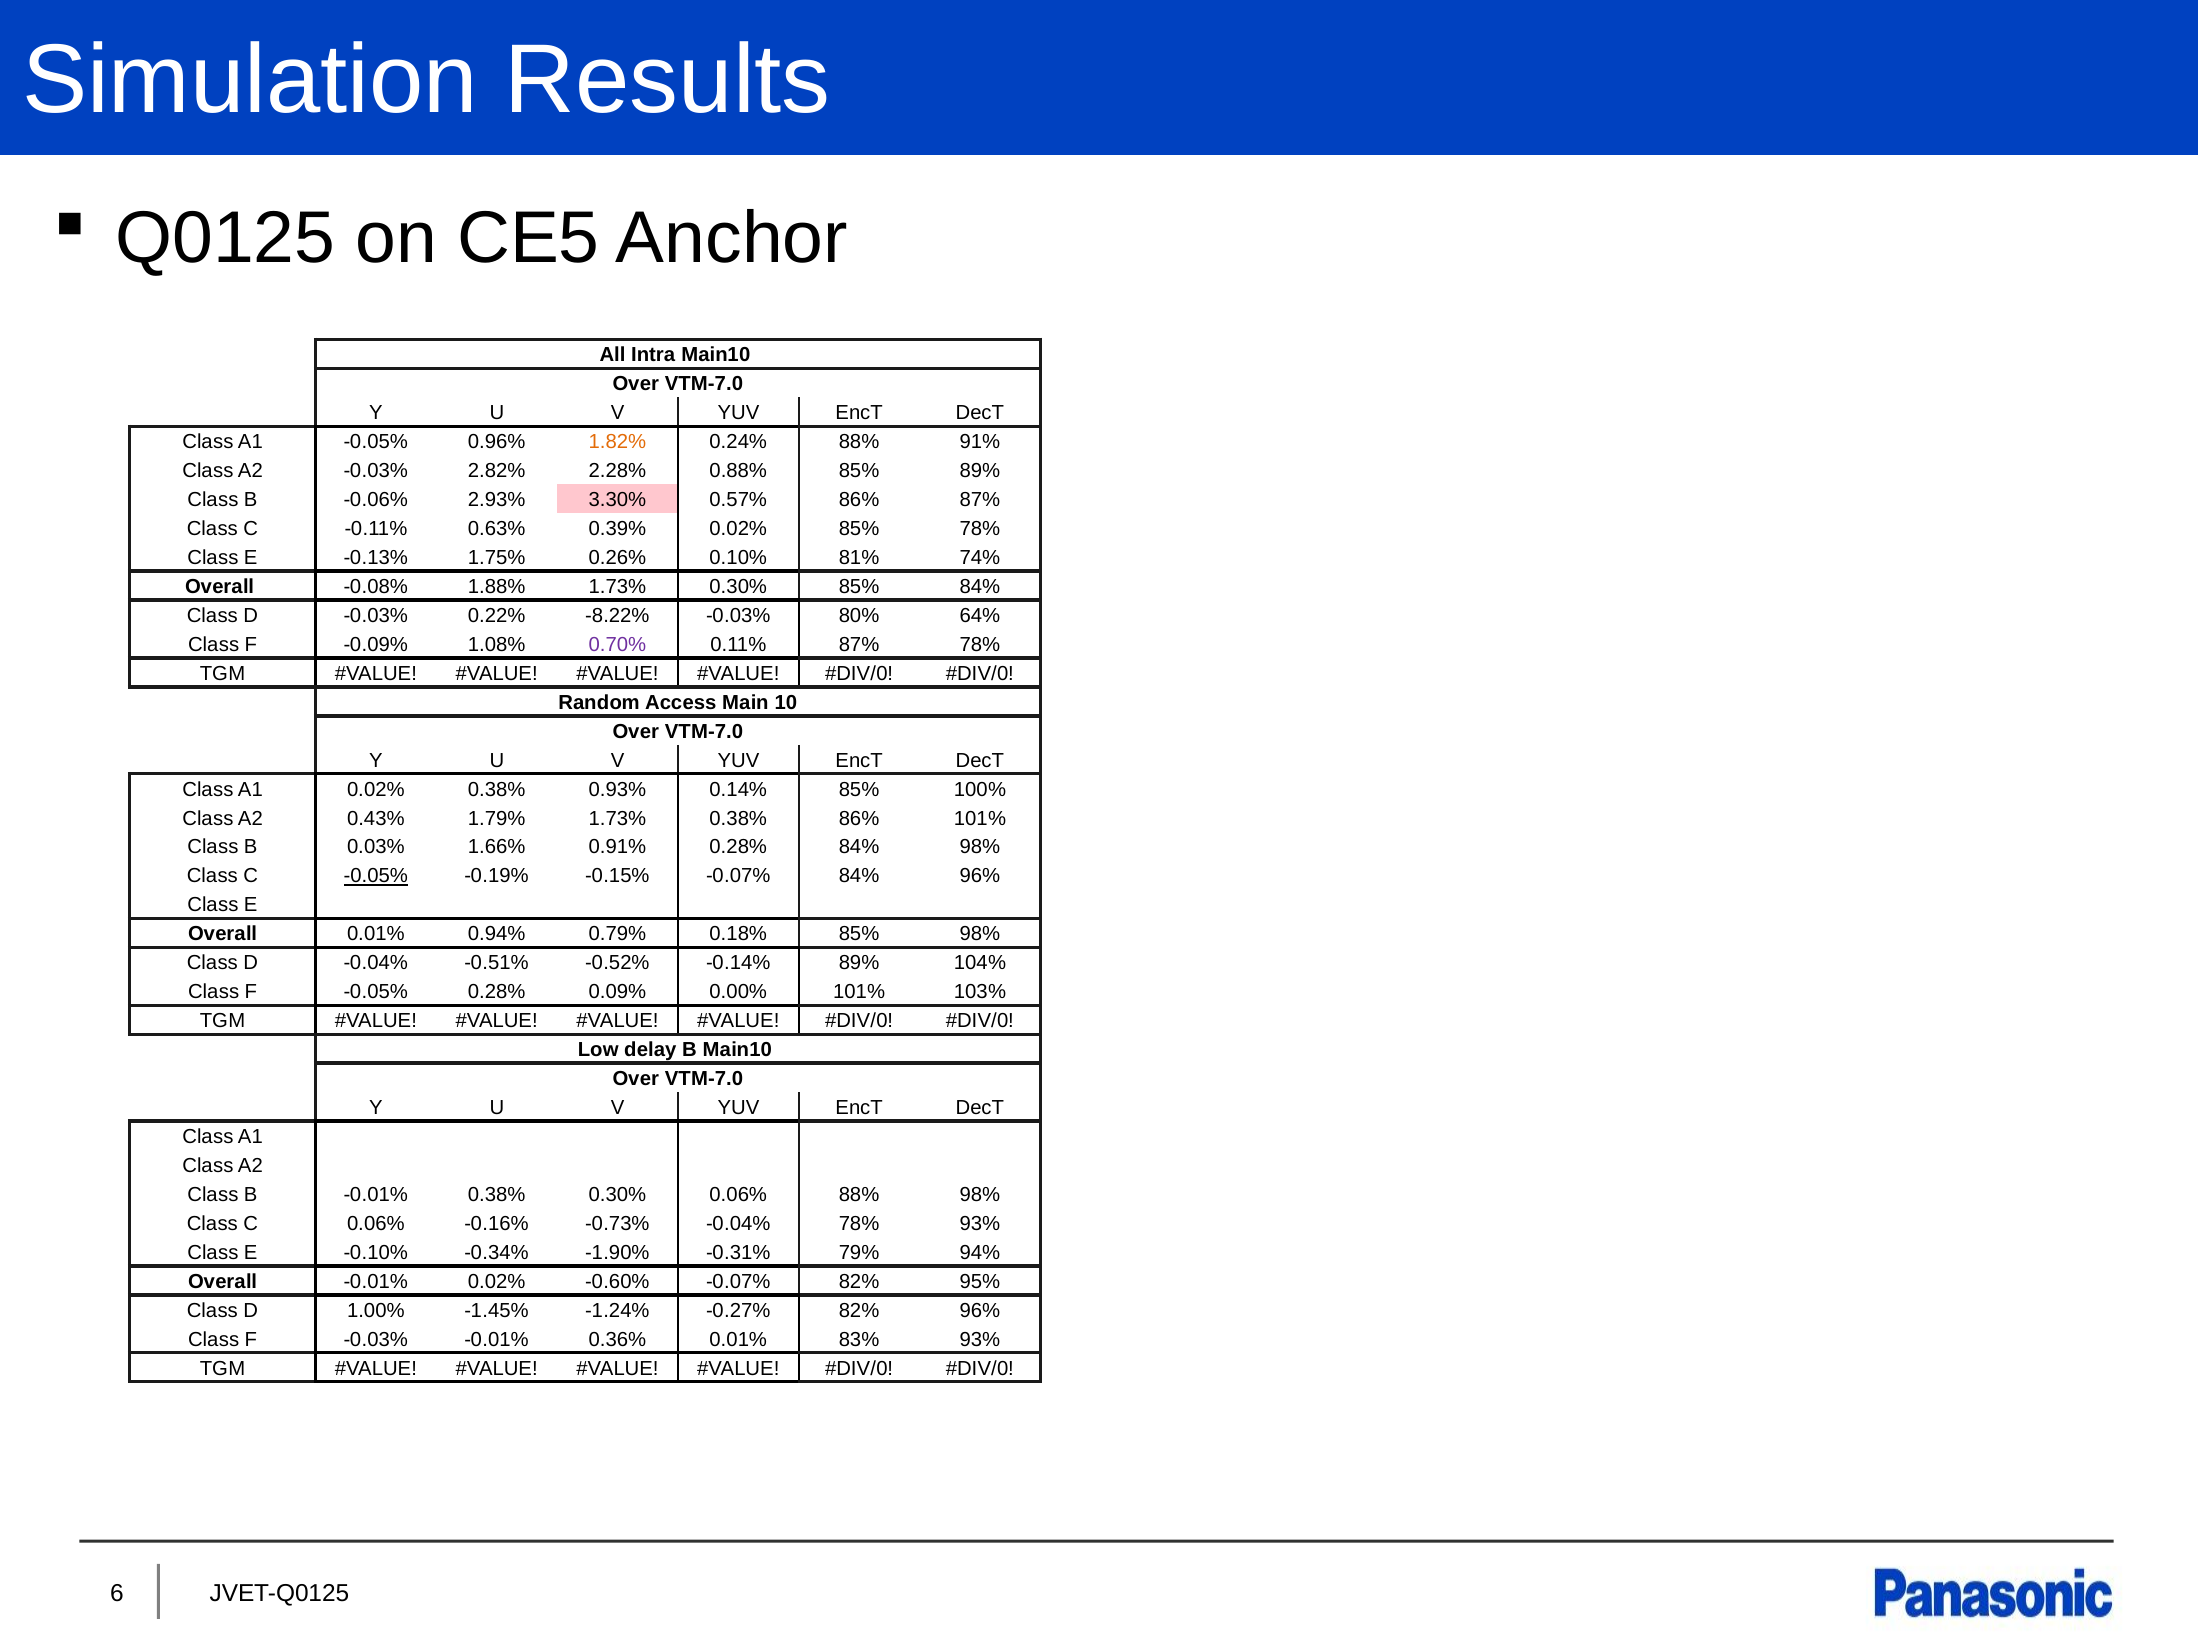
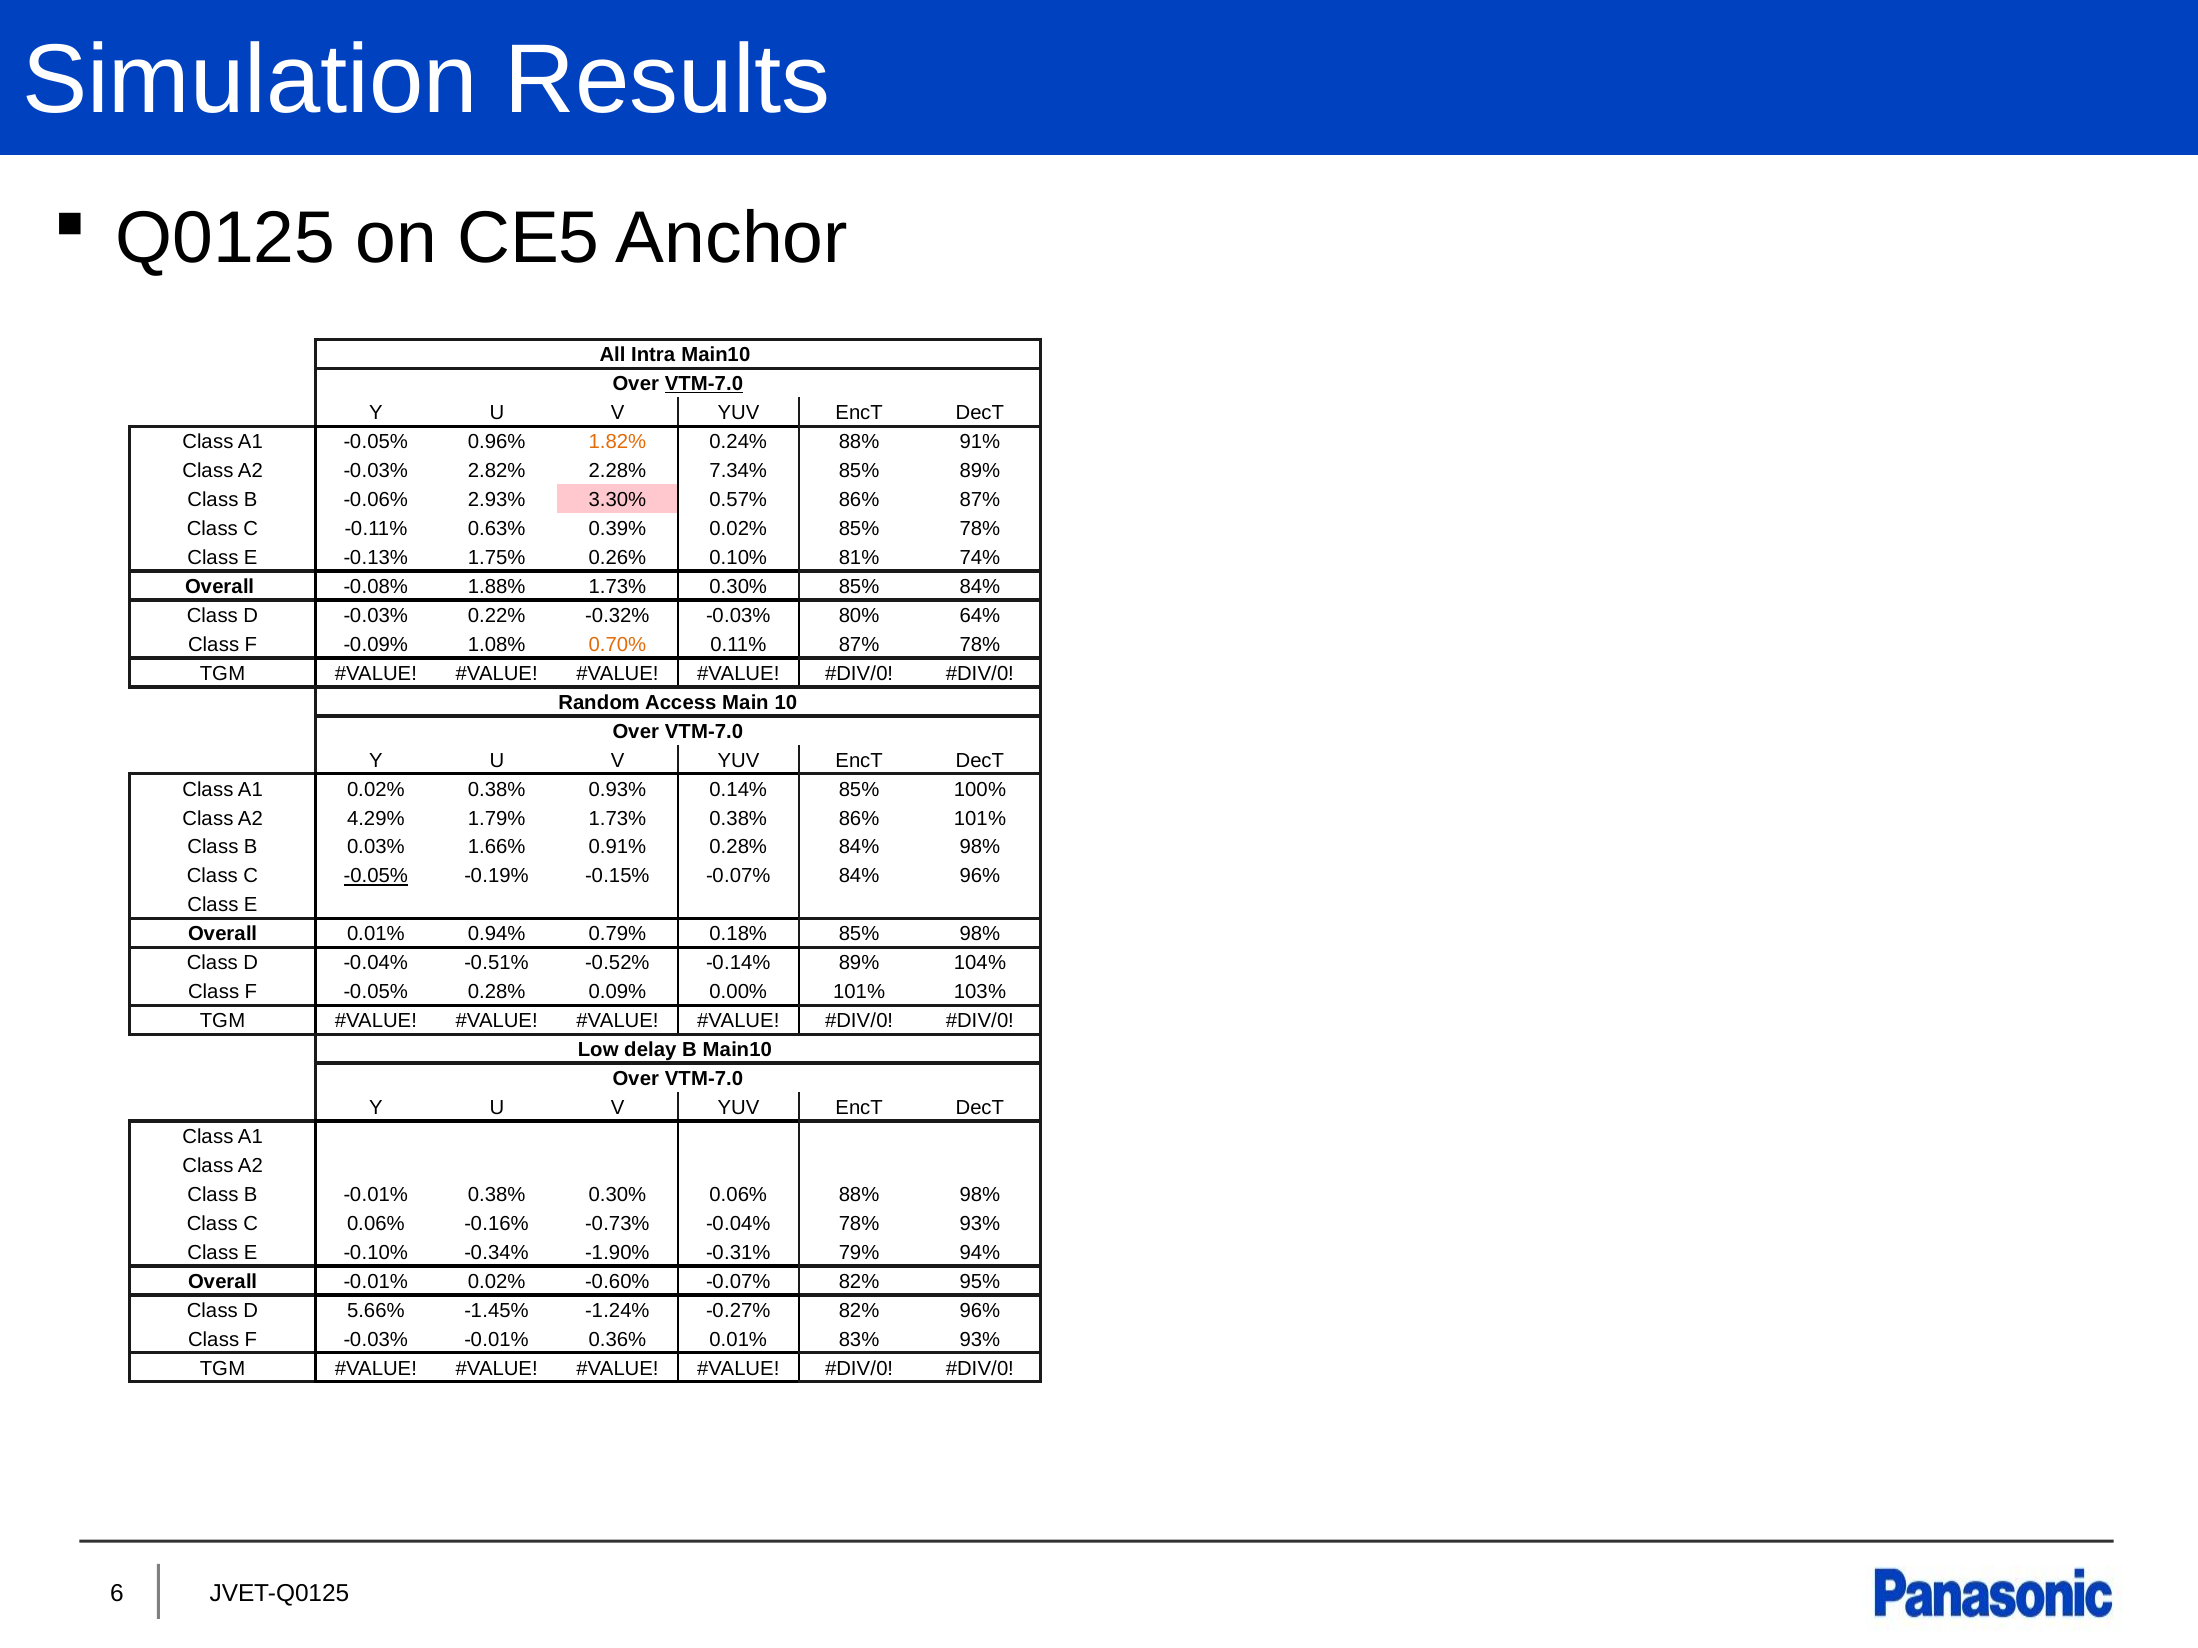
VTM-7.0 at (704, 384) underline: none -> present
0.88%: 0.88% -> 7.34%
-8.22%: -8.22% -> -0.32%
0.70% colour: purple -> orange
0.43%: 0.43% -> 4.29%
1.00%: 1.00% -> 5.66%
